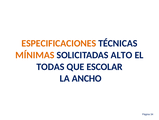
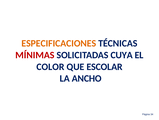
MÍNIMAS colour: orange -> red
ALTO: ALTO -> CUYA
TODAS: TODAS -> COLOR
